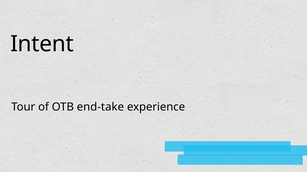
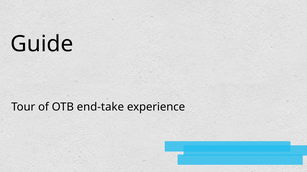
Intent: Intent -> Guide
